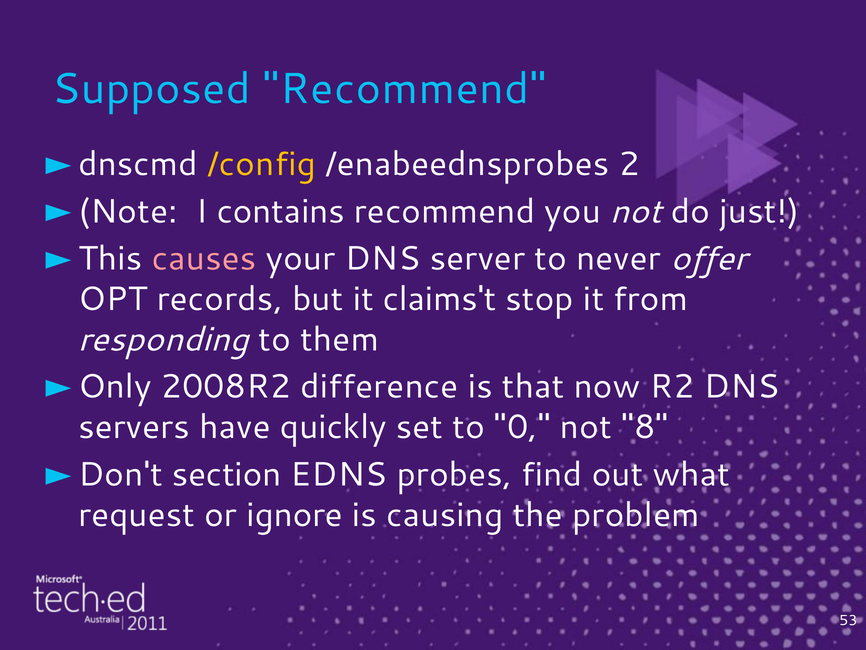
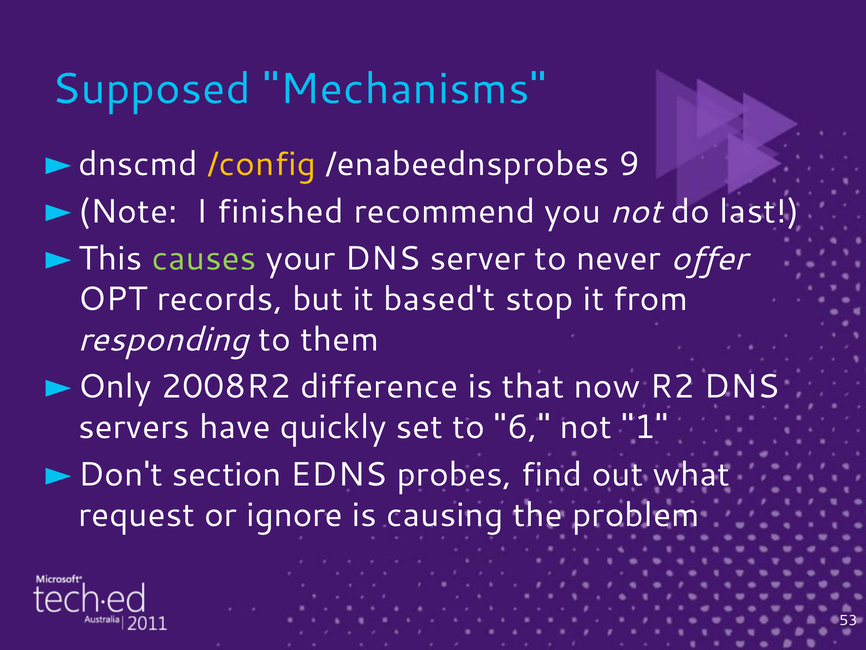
Supposed Recommend: Recommend -> Mechanisms
2: 2 -> 9
contains: contains -> finished
just: just -> last
causes colour: pink -> light green
claims't: claims't -> based't
0: 0 -> 6
8: 8 -> 1
